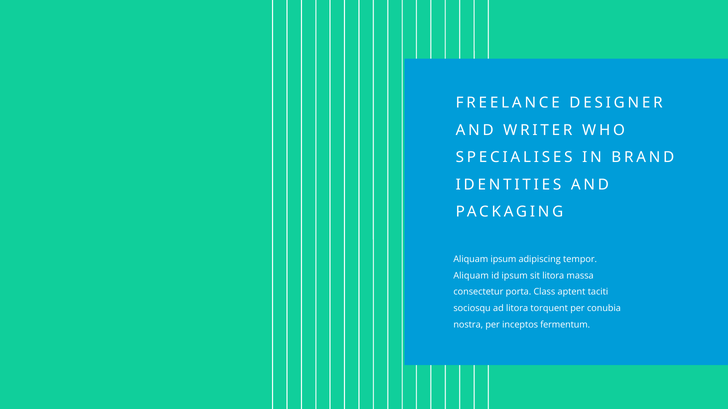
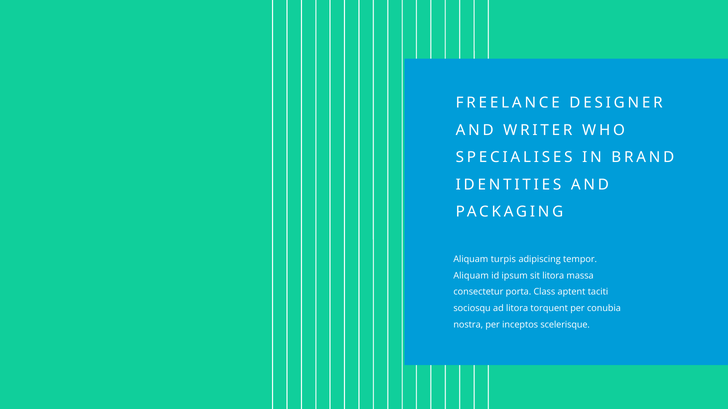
Aliquam ipsum: ipsum -> turpis
fermentum: fermentum -> scelerisque
